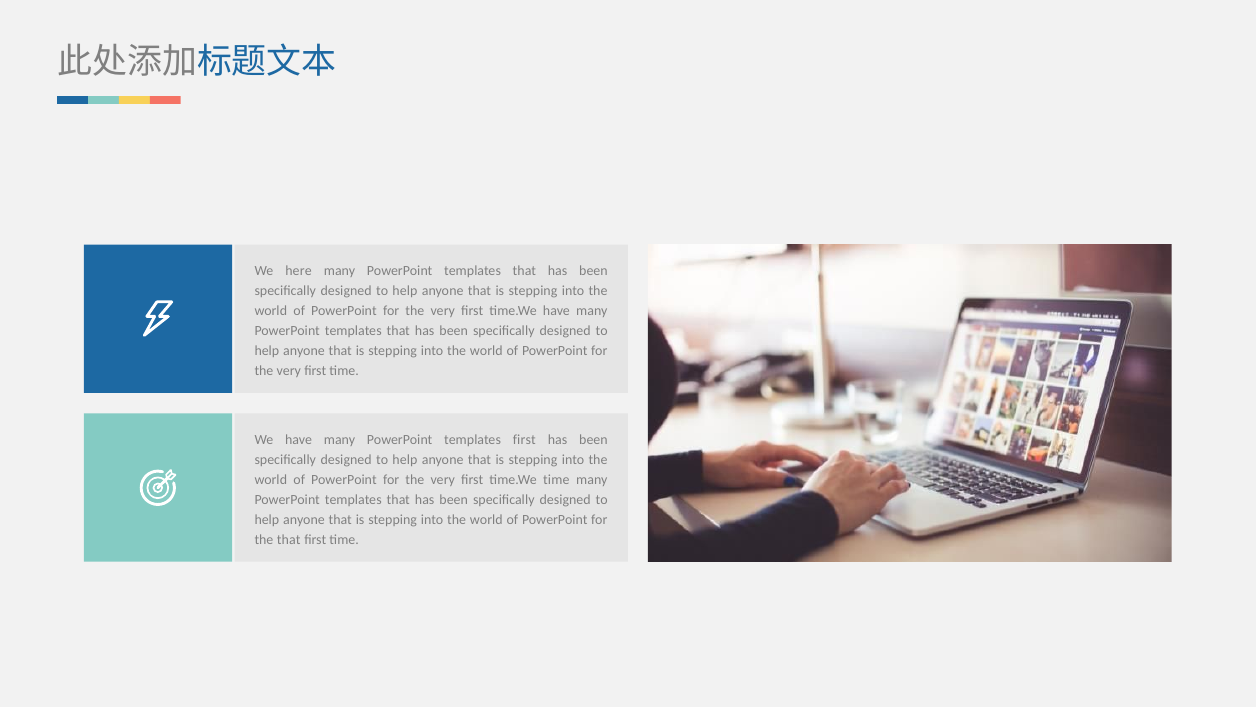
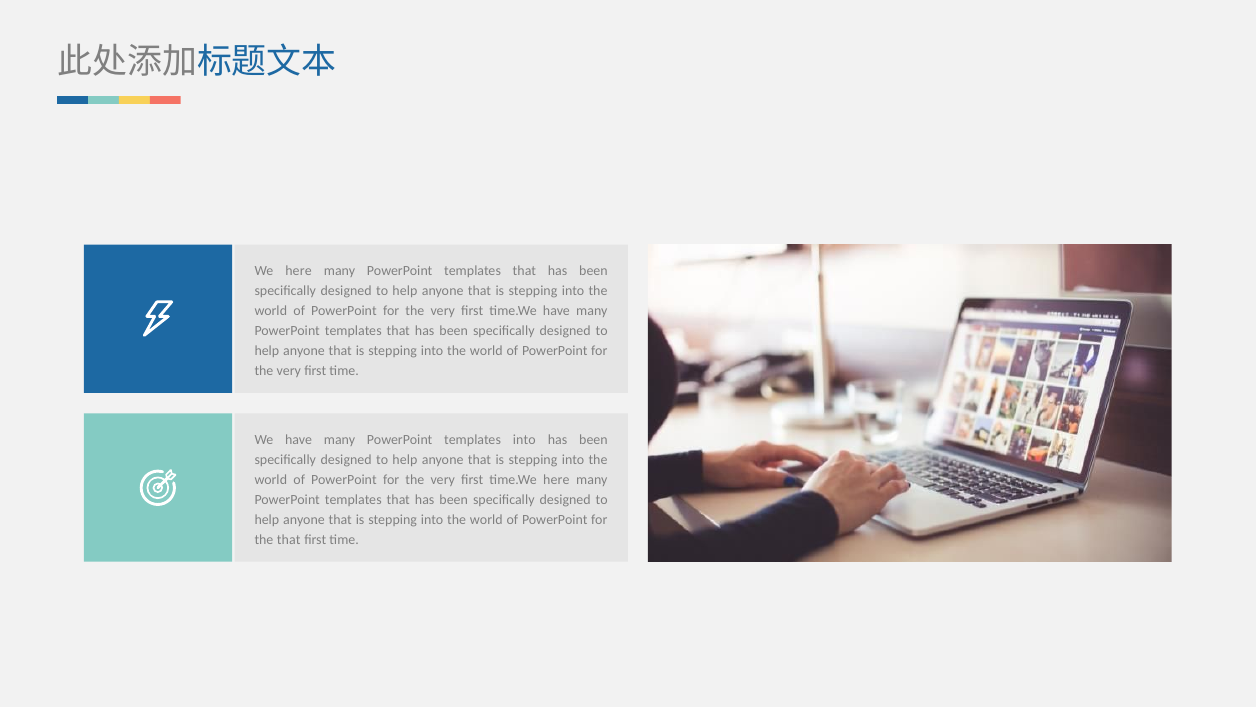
templates first: first -> into
time.We time: time -> here
